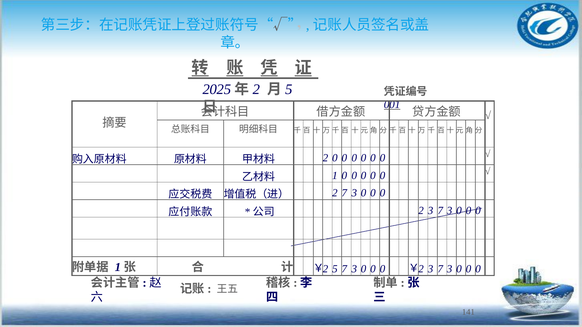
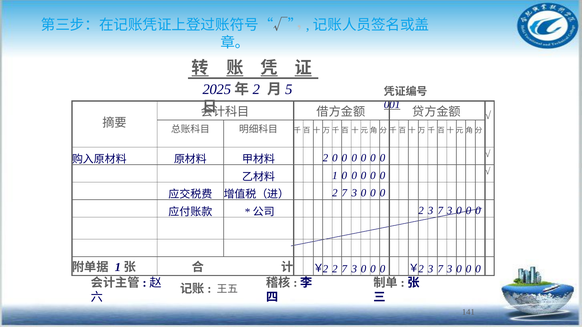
5 at (335, 269): 5 -> 2
